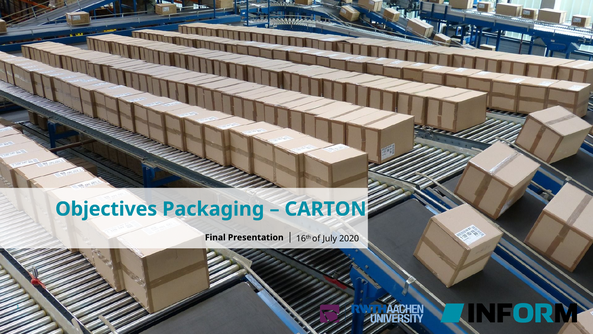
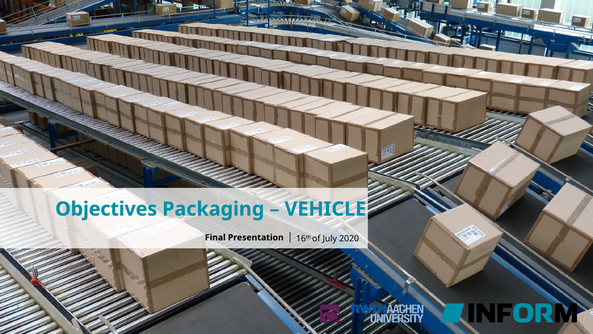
CARTON: CARTON -> VEHICLE
